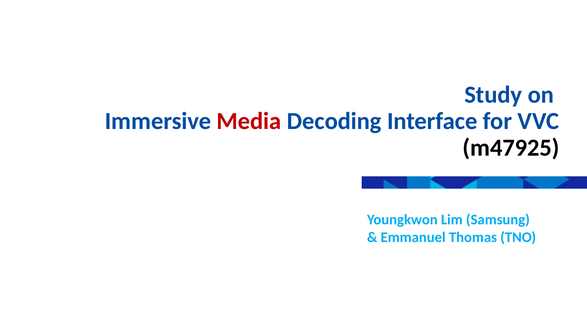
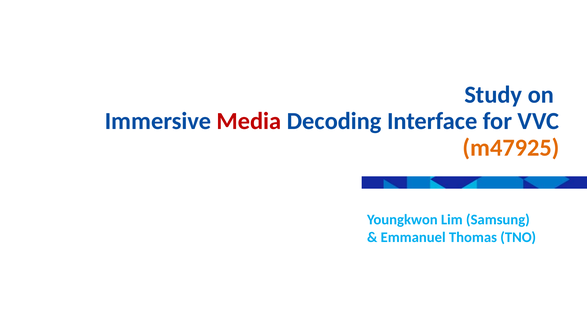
m47925 colour: black -> orange
